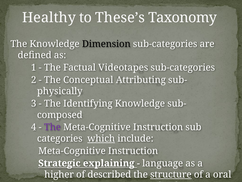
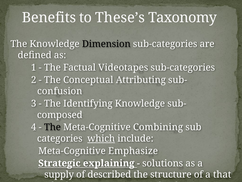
Healthy: Healthy -> Benefits
physically: physically -> confusion
The at (52, 127) colour: purple -> black
Instruction at (158, 127): Instruction -> Combining
Instruction at (133, 151): Instruction -> Emphasize
language: language -> solutions
higher: higher -> supply
structure underline: present -> none
oral: oral -> that
